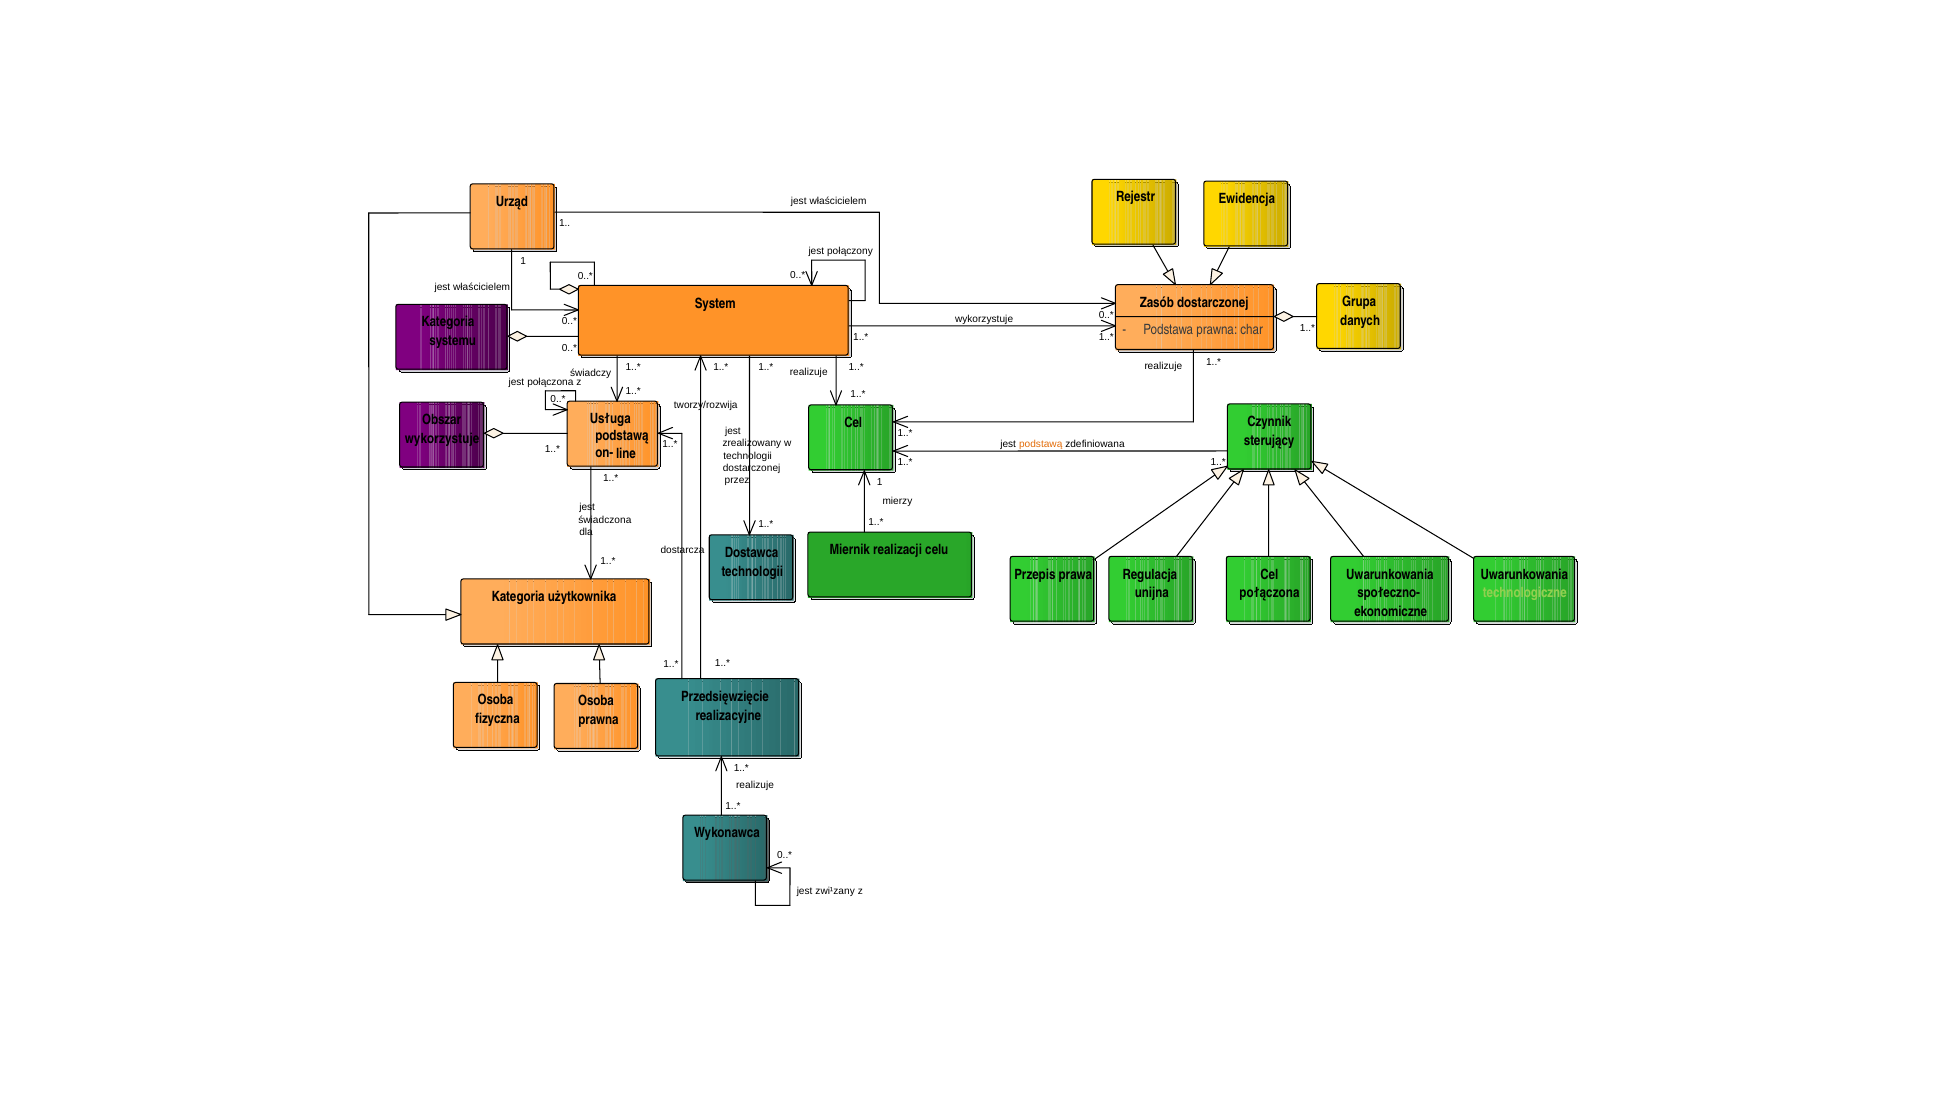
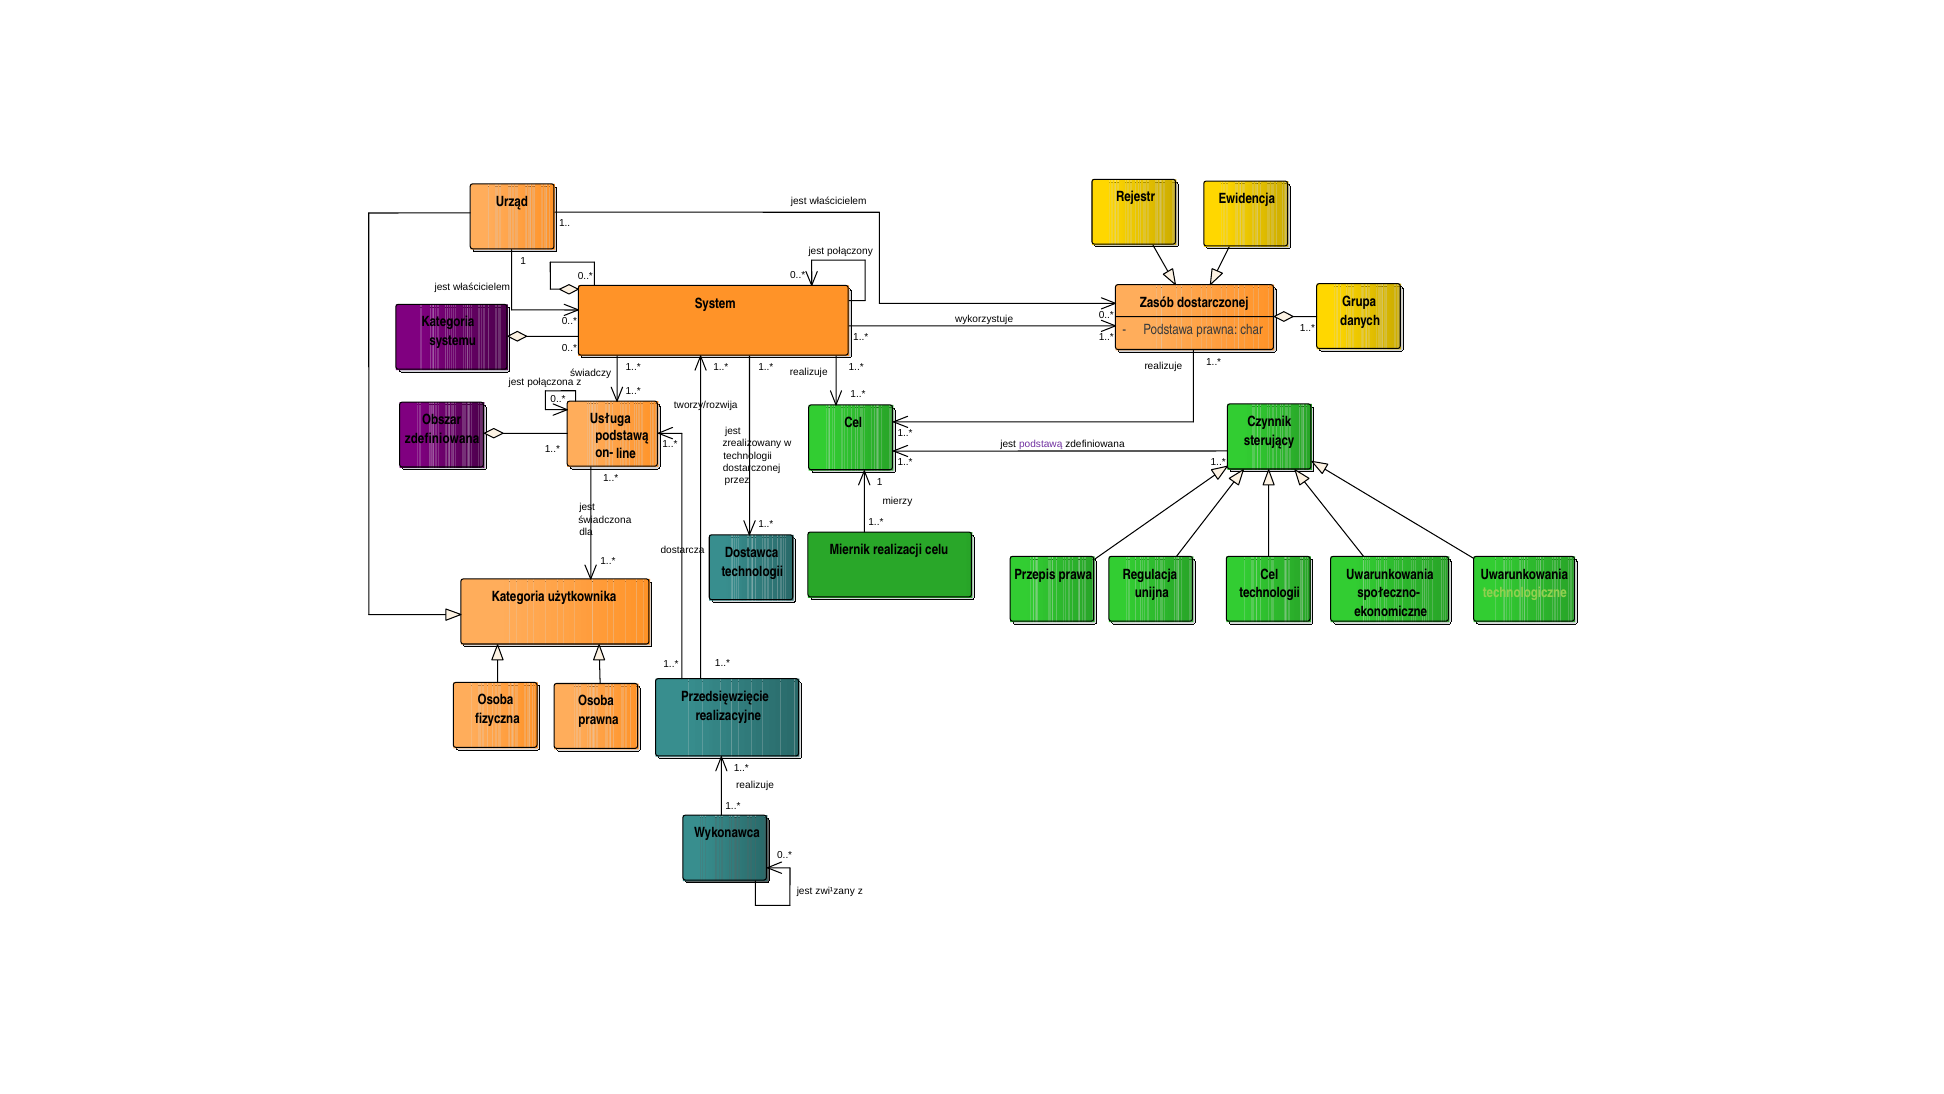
wykorzystuje at (442, 439): wykorzystuje -> zdefiniowana
podstawą at (1041, 444) colour: orange -> purple
połączona at (1269, 593): połączona -> technologii
